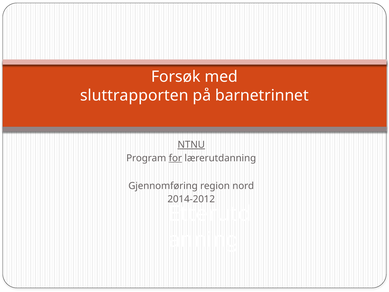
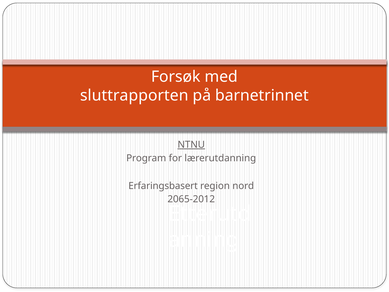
for underline: present -> none
Gjennomføring: Gjennomføring -> Erfaringsbasert
2014-2012: 2014-2012 -> 2065-2012
